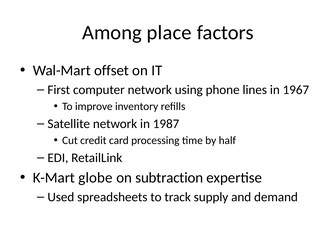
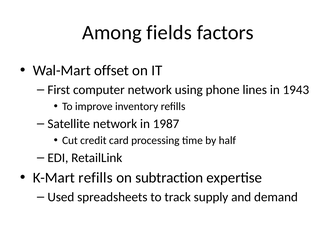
place: place -> fields
1967: 1967 -> 1943
K-Mart globe: globe -> refills
